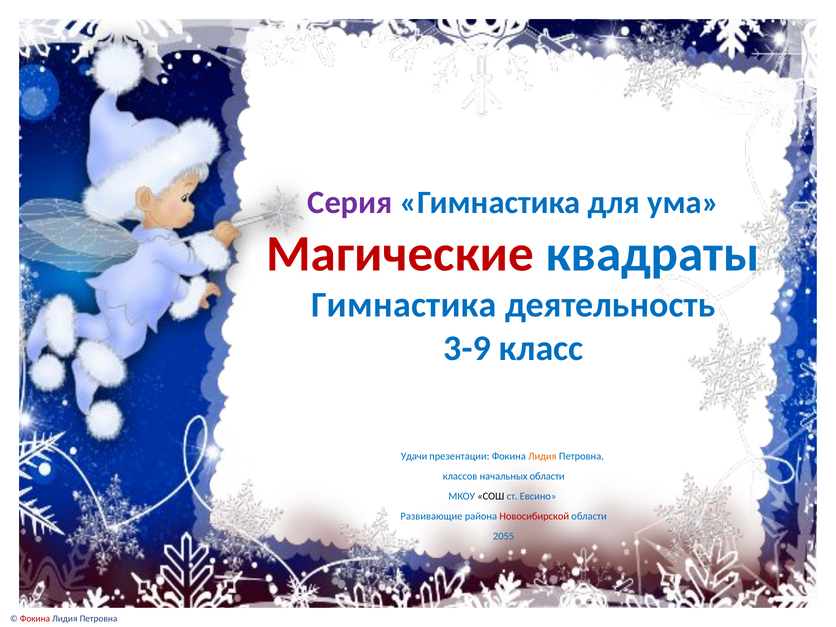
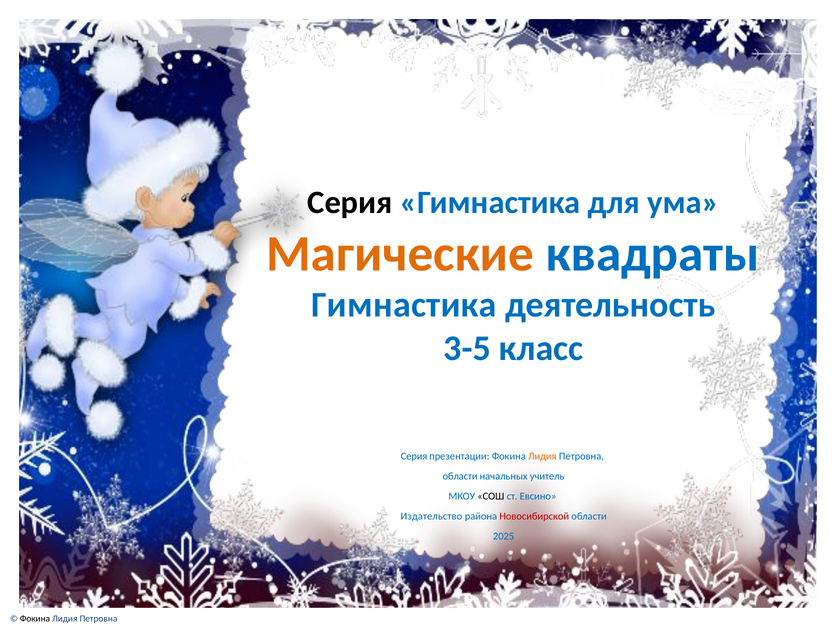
Серия at (350, 202) colour: purple -> black
Магические colour: red -> orange
3-9: 3-9 -> 3-5
Удачи at (414, 456): Удачи -> Серия
классов at (460, 476): классов -> области
начальных области: области -> учитель
Развивающие: Развивающие -> Издательство
2055: 2055 -> 2025
Фокина at (35, 619) colour: red -> black
